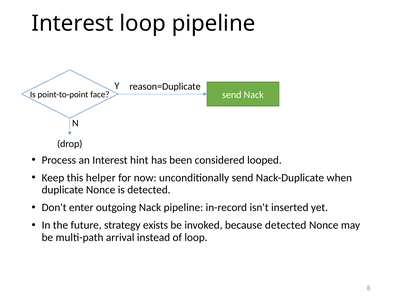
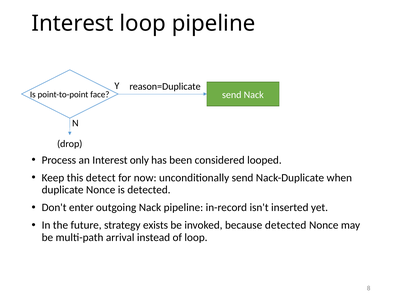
hint: hint -> only
helper: helper -> detect
